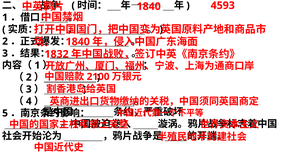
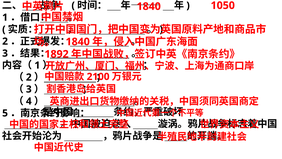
4593: 4593 -> 1050
1832: 1832 -> 1892
